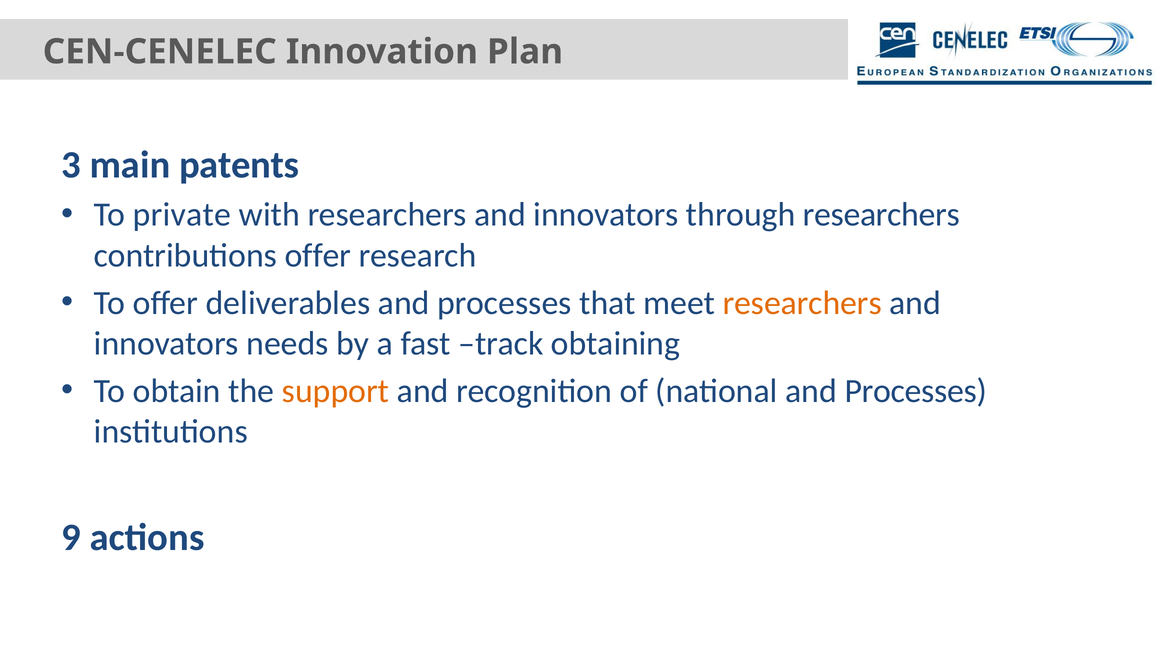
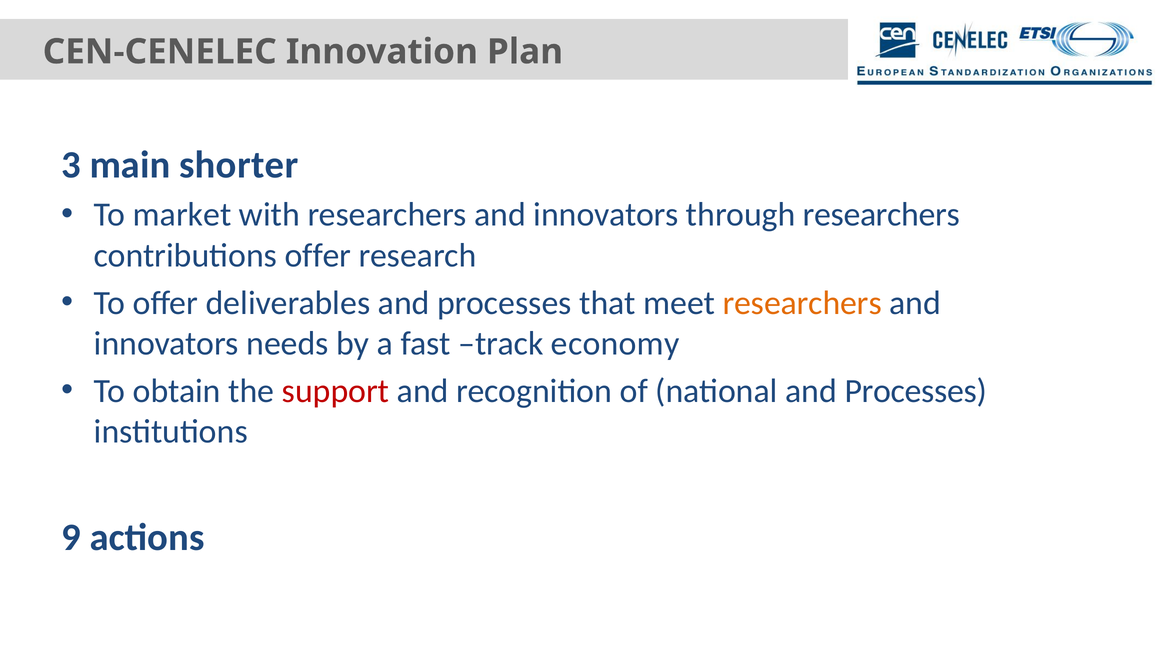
patents: patents -> shorter
private: private -> market
obtaining: obtaining -> economy
support colour: orange -> red
